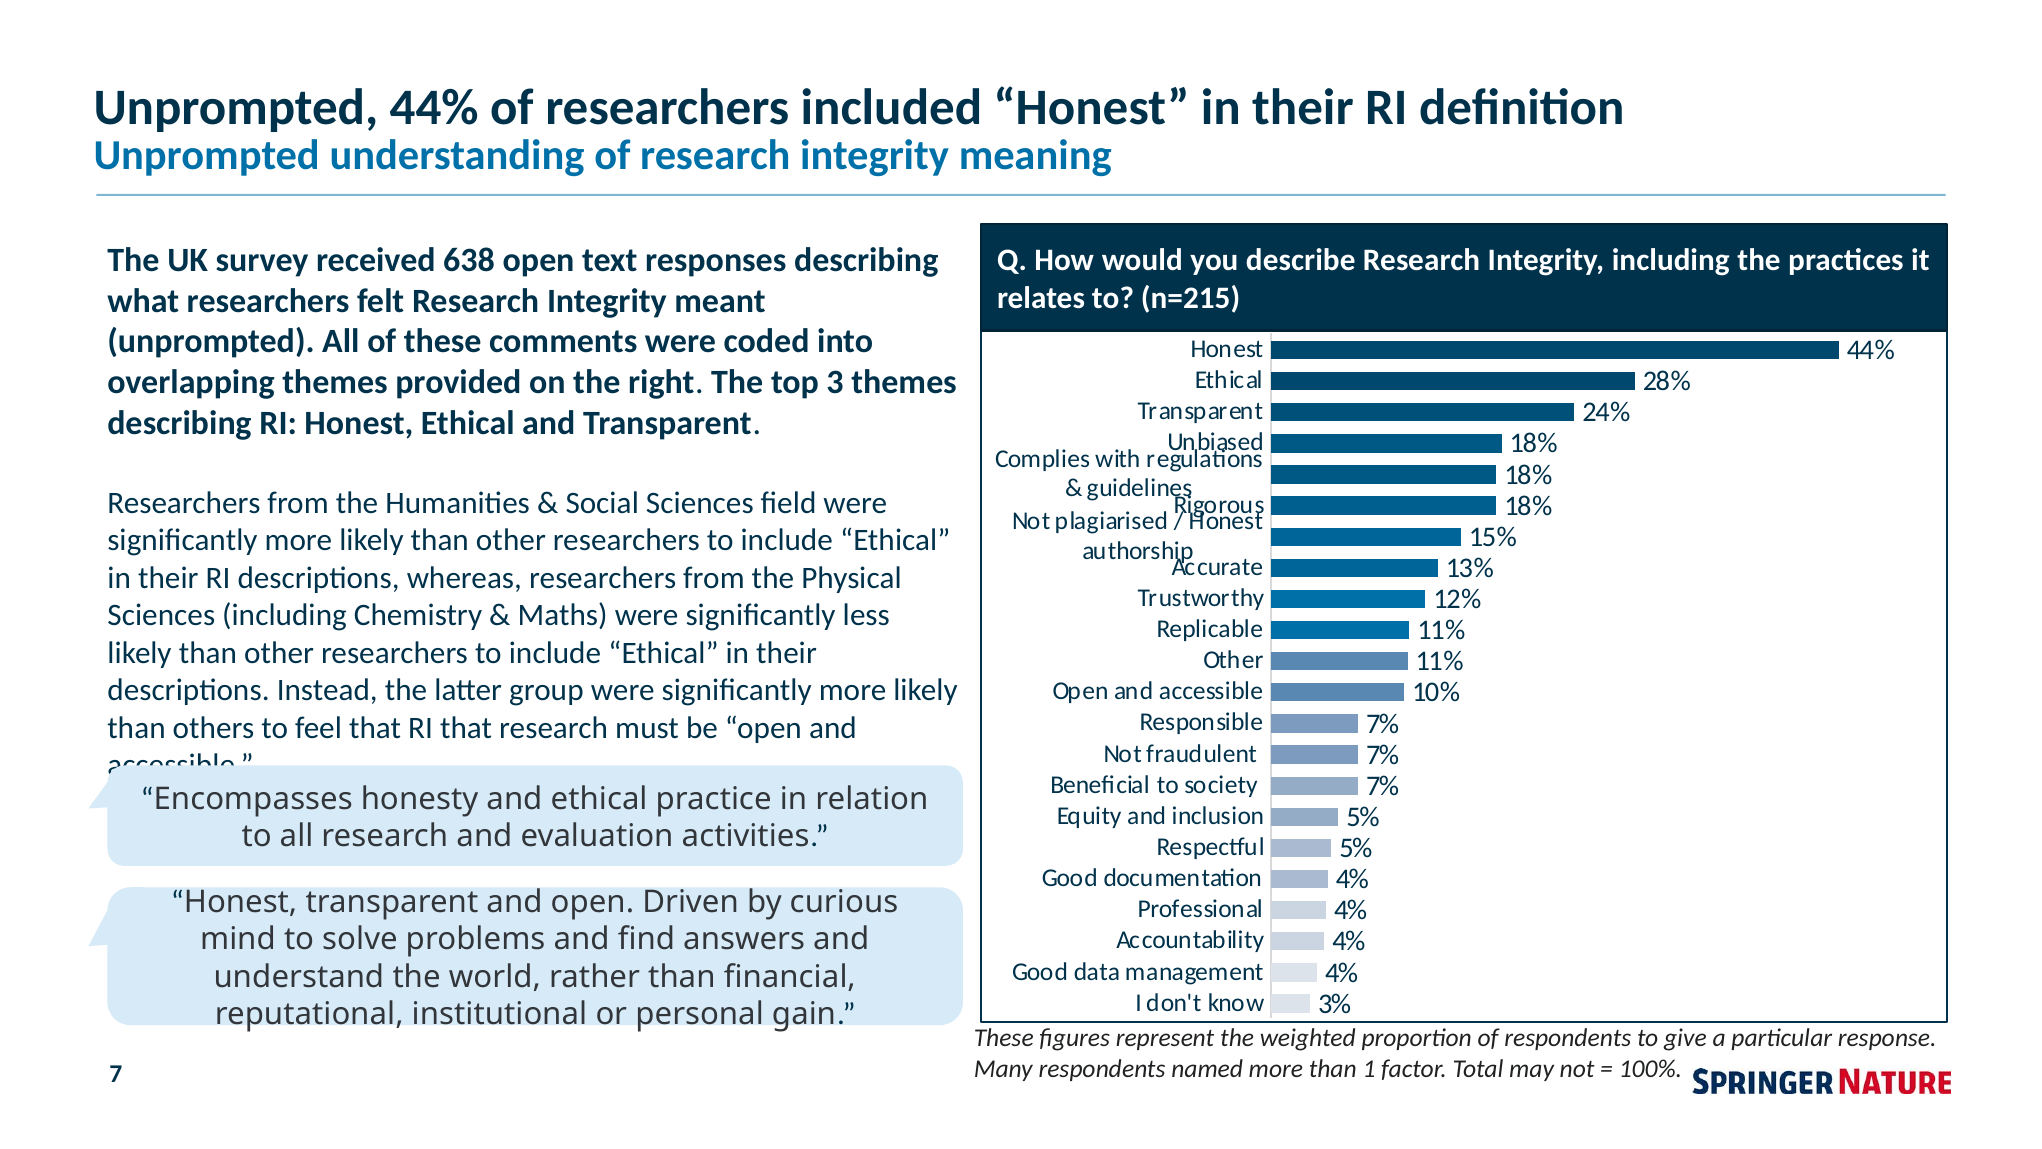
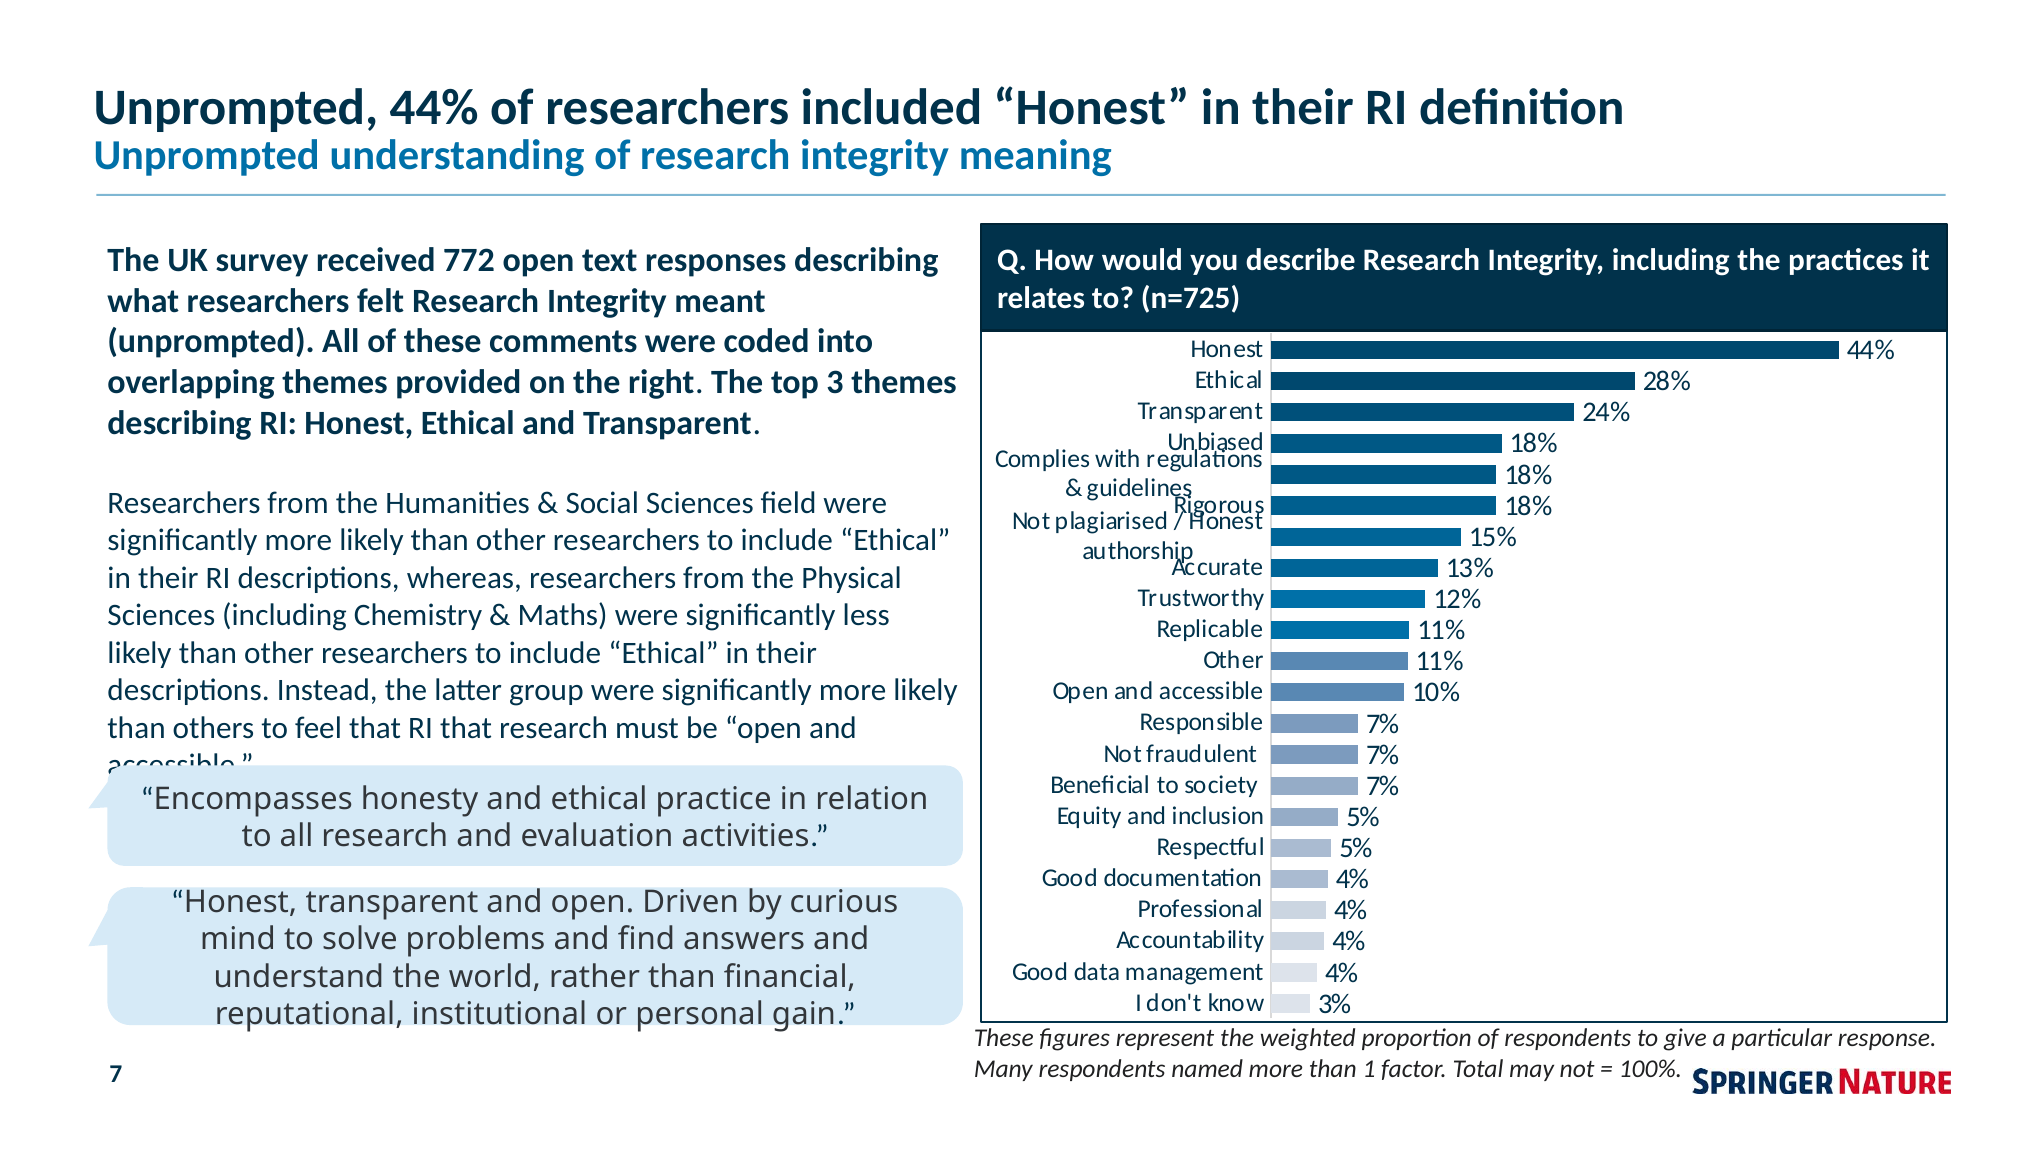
638: 638 -> 772
n=215: n=215 -> n=725
